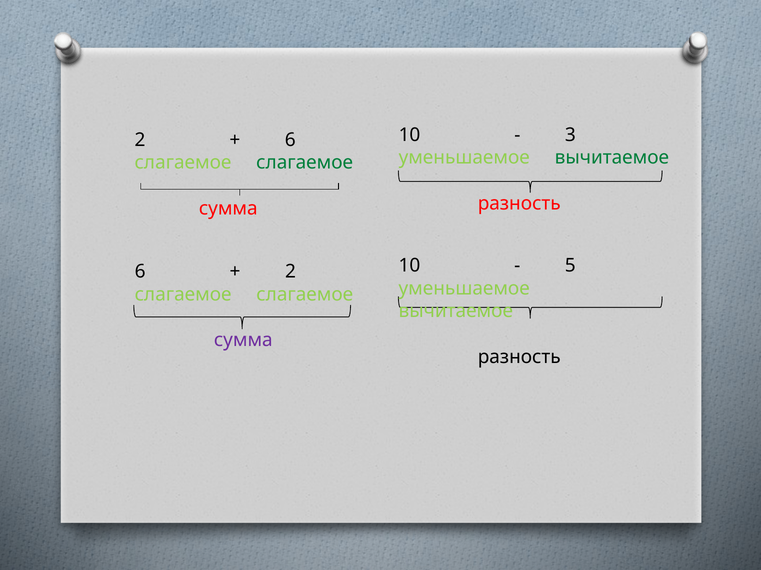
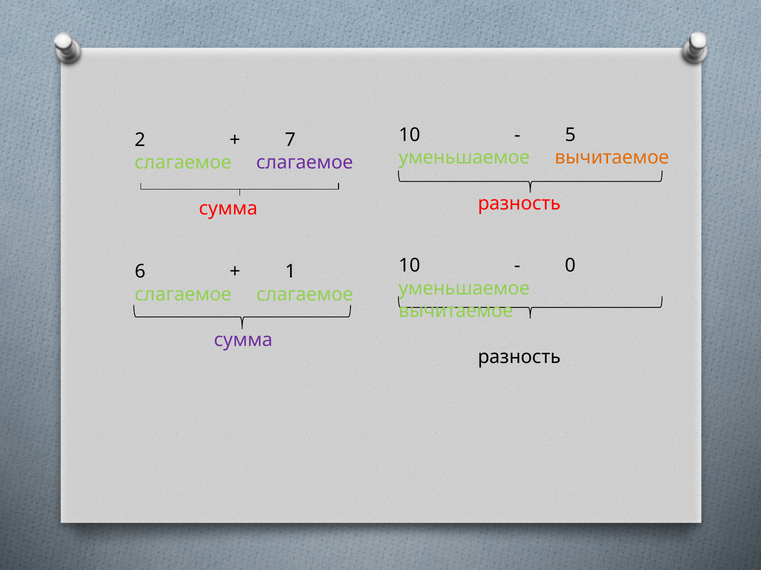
3: 3 -> 5
6 at (290, 140): 6 -> 7
вычитаемое at (612, 158) colour: green -> orange
слагаемое at (305, 163) colour: green -> purple
5: 5 -> 0
2 at (290, 272): 2 -> 1
